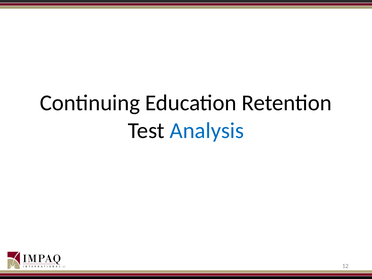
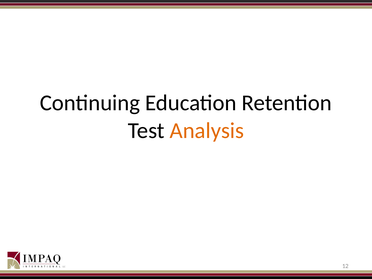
Analysis colour: blue -> orange
